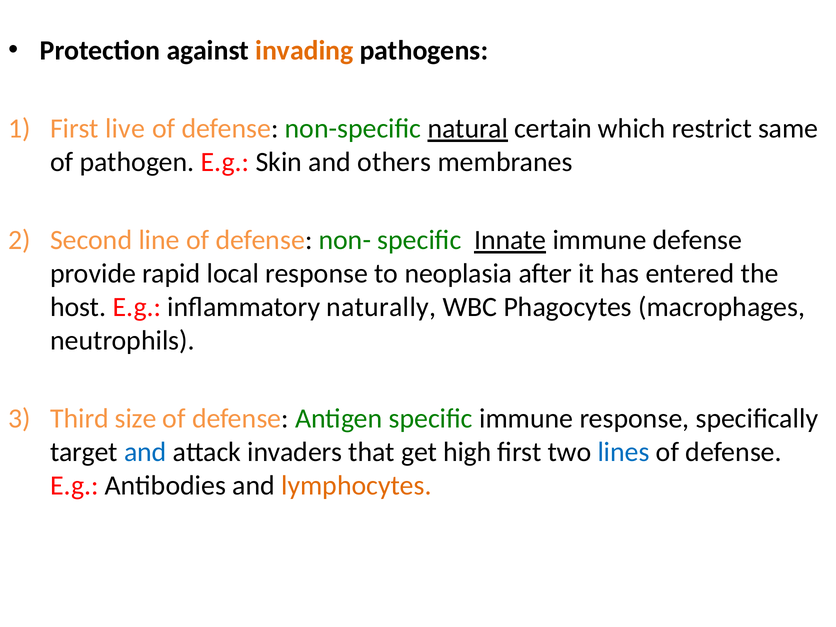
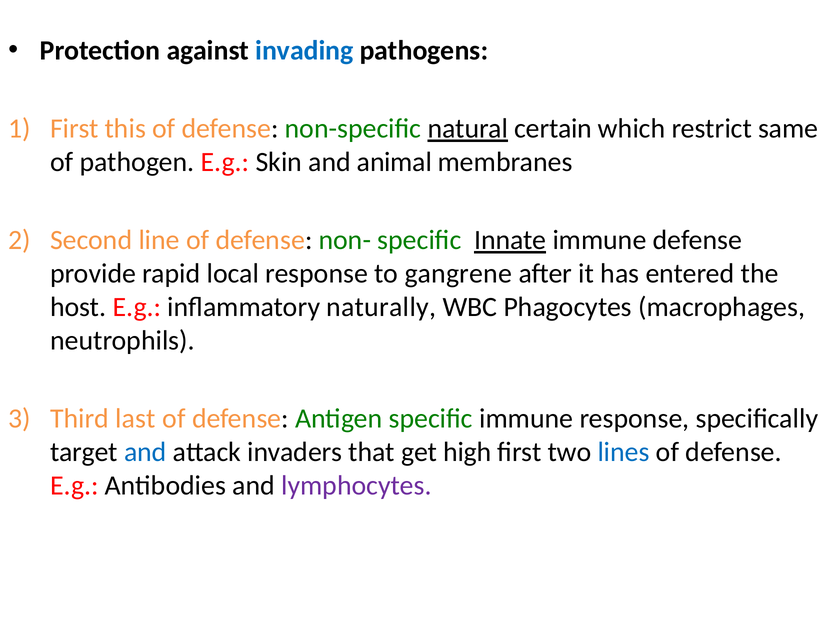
invading colour: orange -> blue
live: live -> this
others: others -> animal
neoplasia: neoplasia -> gangrene
size: size -> last
lymphocytes colour: orange -> purple
